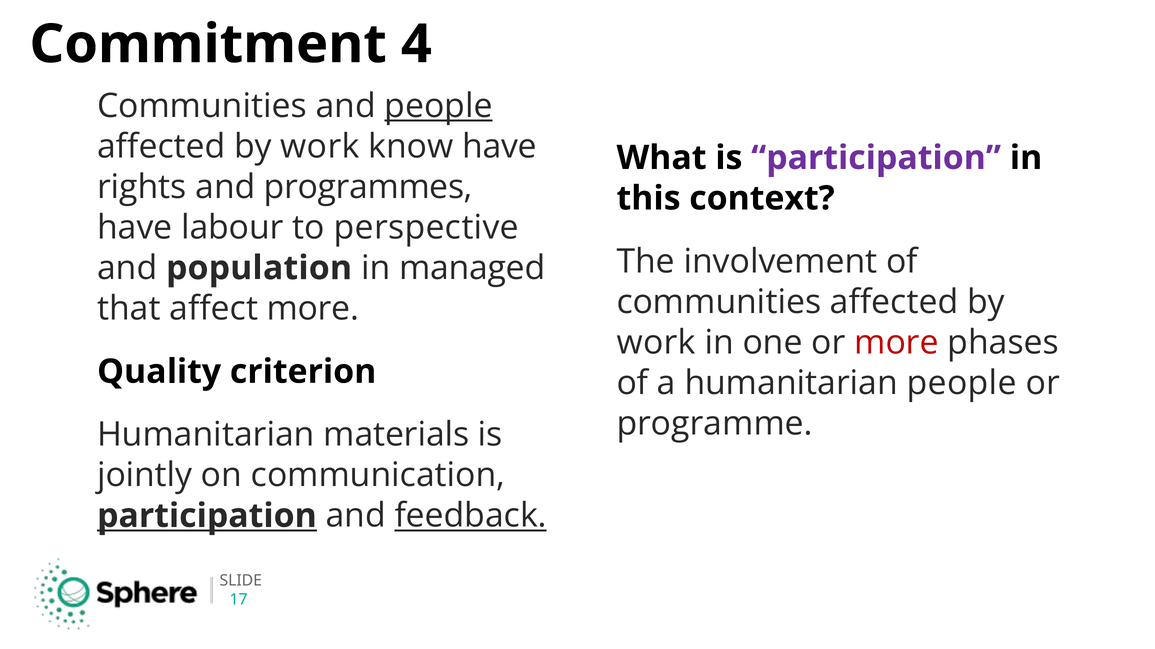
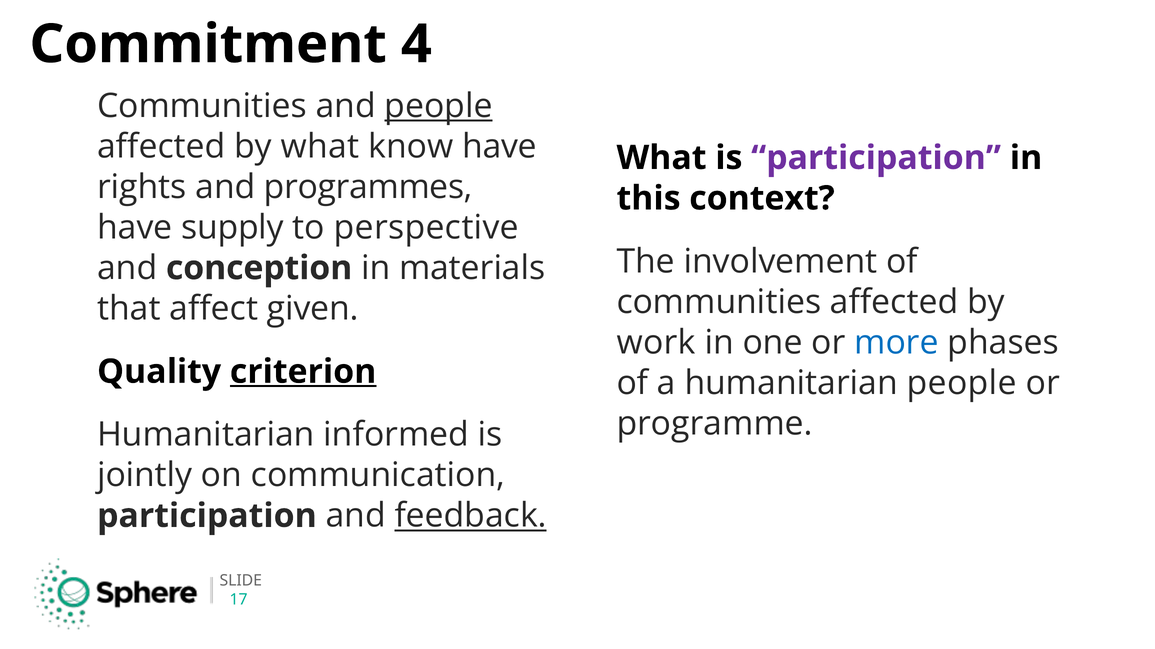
work at (320, 147): work -> what
labour: labour -> supply
population: population -> conception
managed: managed -> materials
affect more: more -> given
more at (896, 343) colour: red -> blue
criterion underline: none -> present
materials: materials -> informed
participation at (207, 516) underline: present -> none
